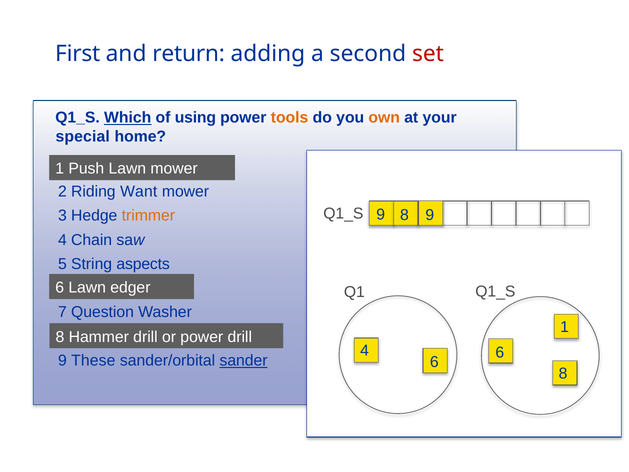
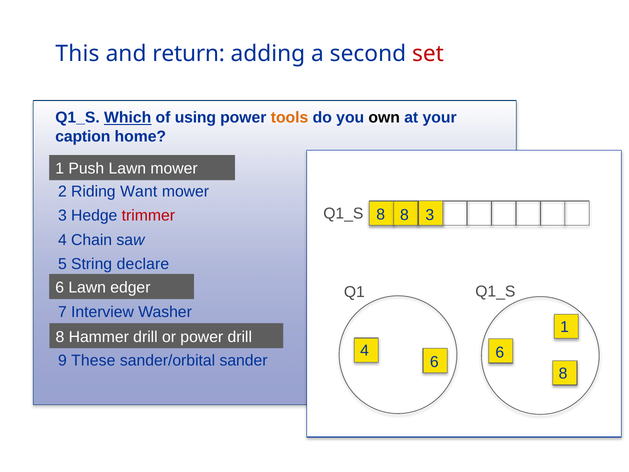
First: First -> This
own colour: orange -> black
special: special -> caption
Q1_S 9: 9 -> 8
8 9: 9 -> 3
trimmer colour: orange -> red
aspects: aspects -> declare
Question: Question -> Interview
sander underline: present -> none
